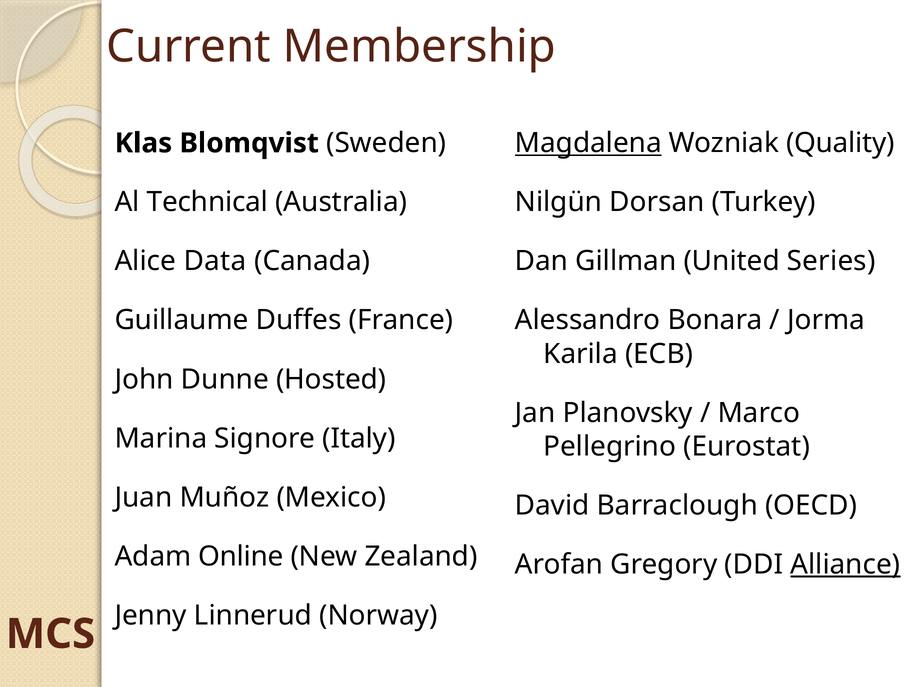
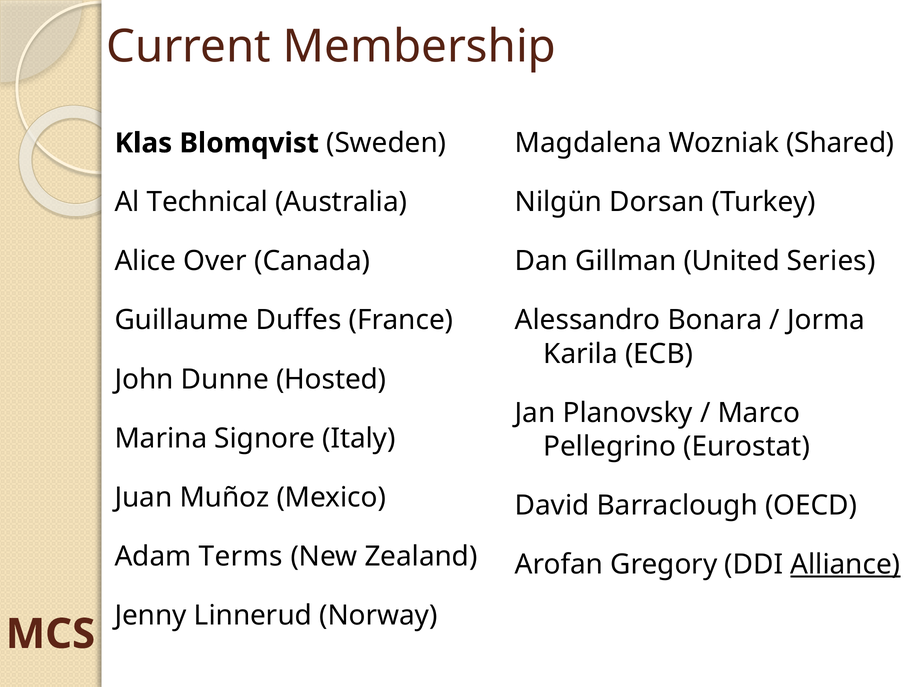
Magdalena underline: present -> none
Quality: Quality -> Shared
Data: Data -> Over
Online: Online -> Terms
